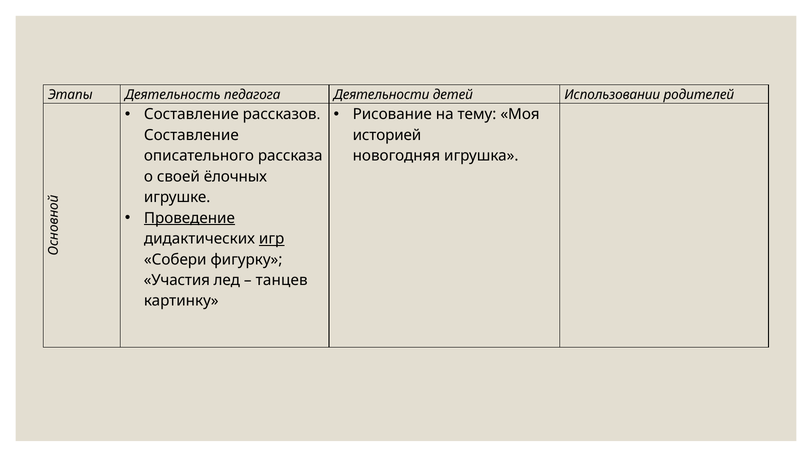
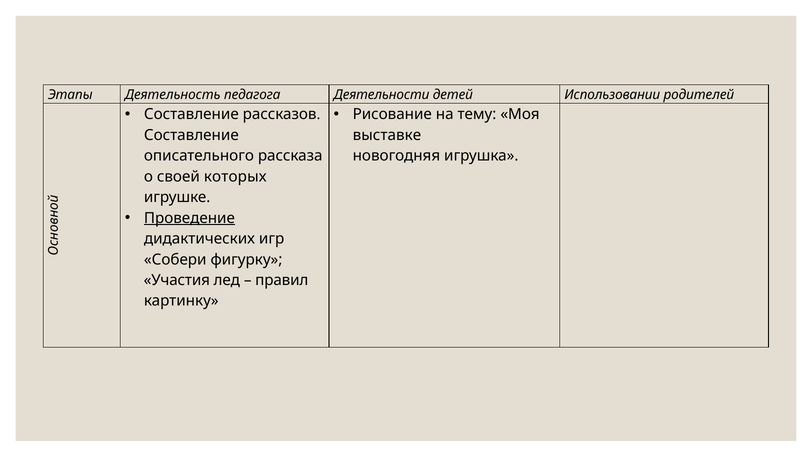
историей: историей -> выставке
ёлочных: ёлочных -> которых
игр underline: present -> none
танцев: танцев -> правил
